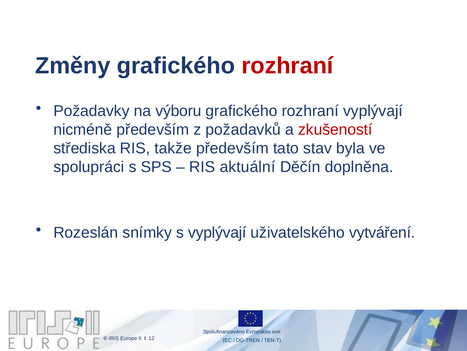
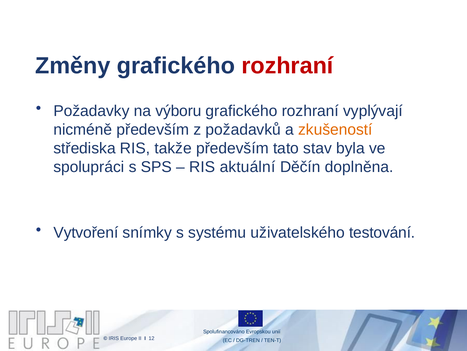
zkušeností colour: red -> orange
Rozeslán: Rozeslán -> Vytvoření
s vyplývají: vyplývají -> systému
vytváření: vytváření -> testování
